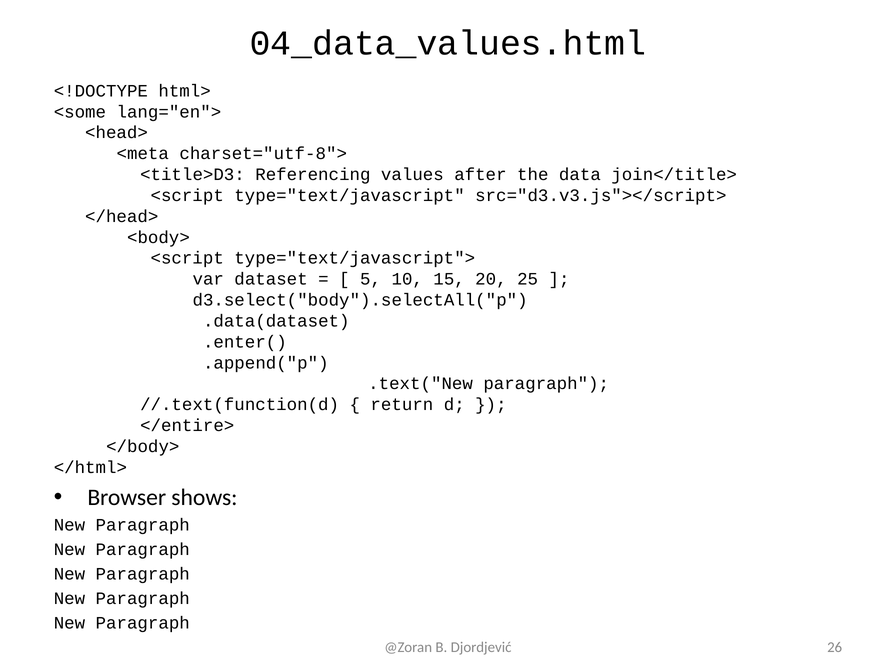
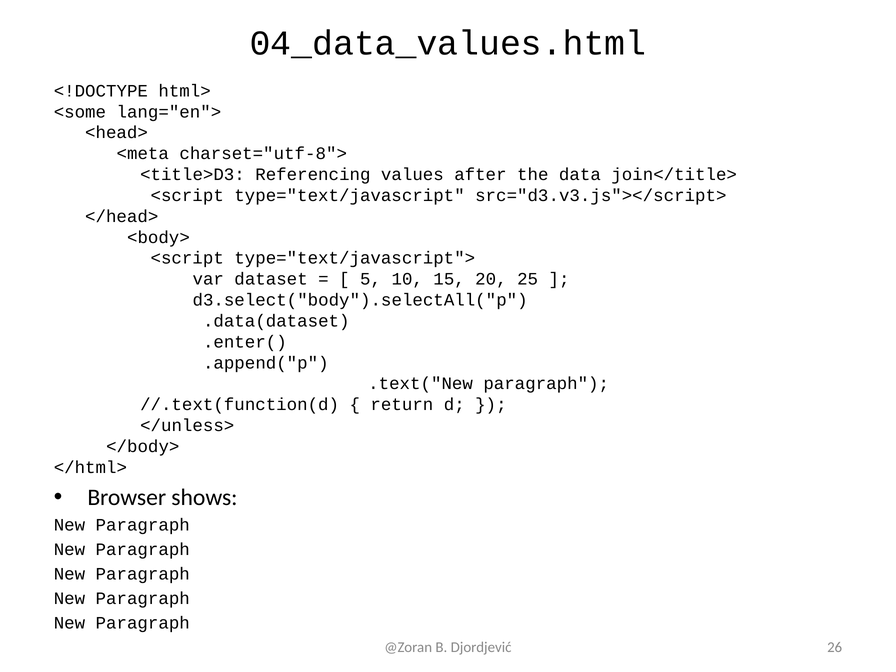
</entire>: </entire> -> </unless>
